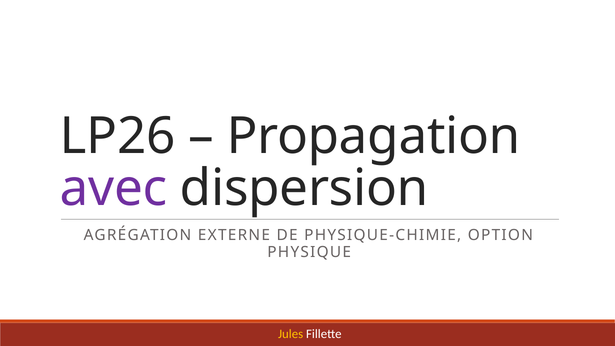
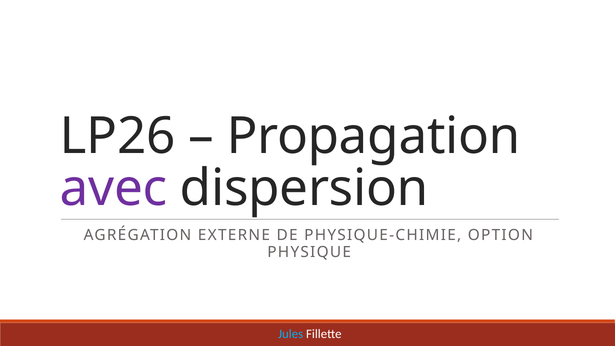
Jules colour: yellow -> light blue
